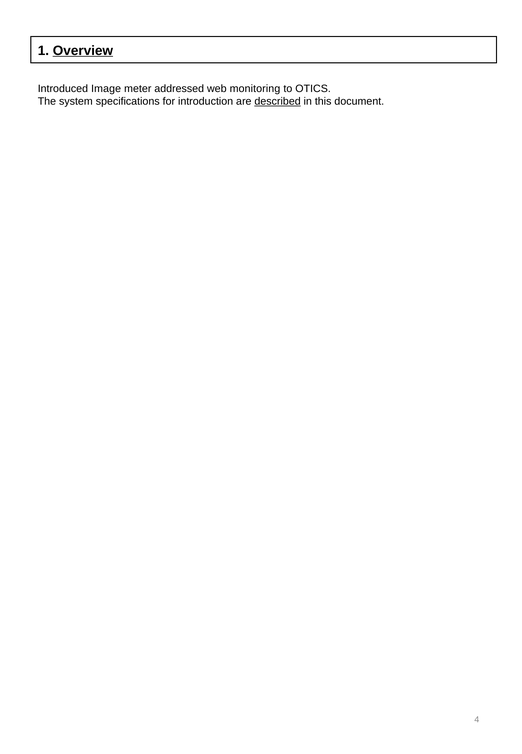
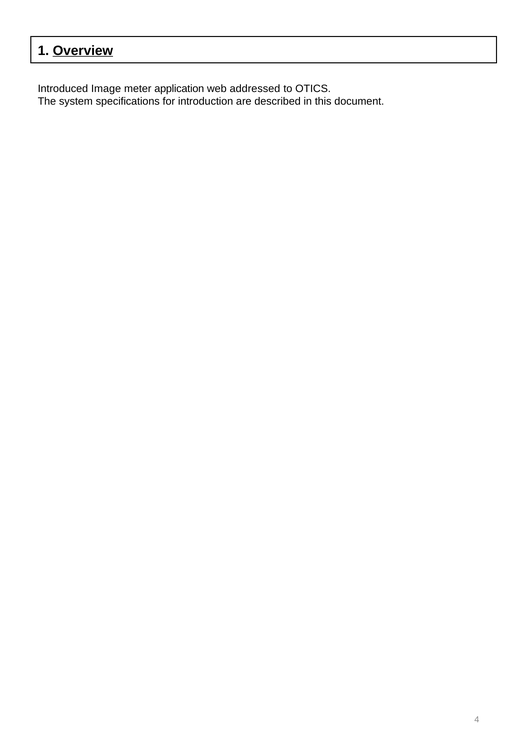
addressed: addressed -> application
monitoring: monitoring -> addressed
described underline: present -> none
